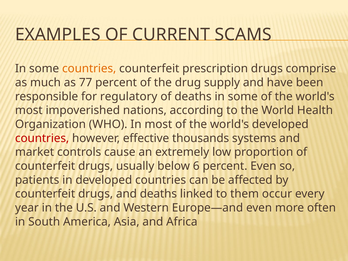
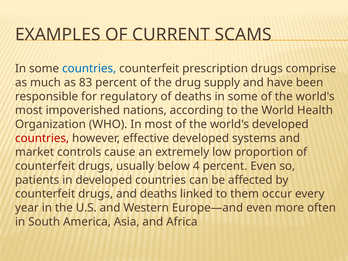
countries at (89, 69) colour: orange -> blue
77: 77 -> 83
effective thousands: thousands -> developed
6: 6 -> 4
